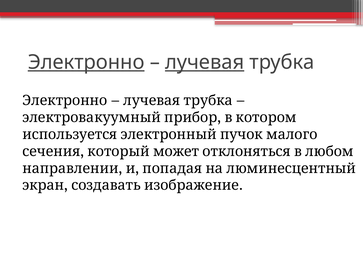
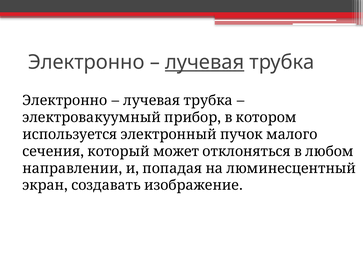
Электронно at (86, 62) underline: present -> none
